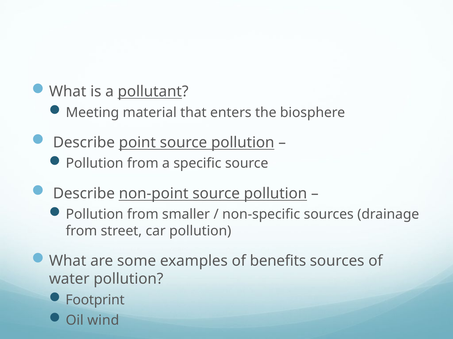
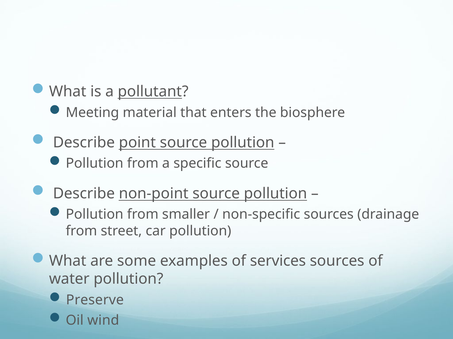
benefits: benefits -> services
Footprint: Footprint -> Preserve
